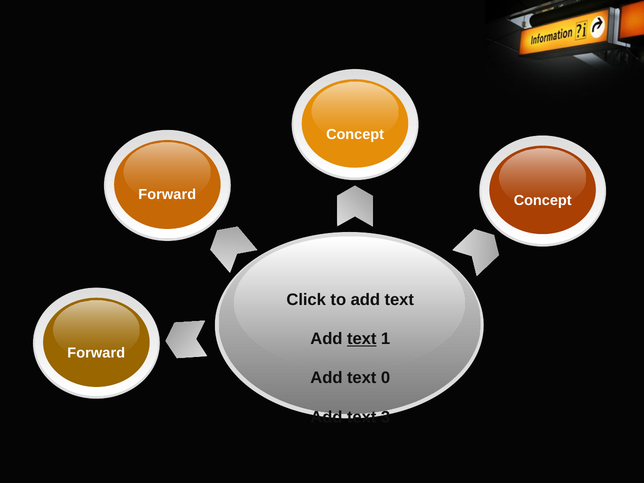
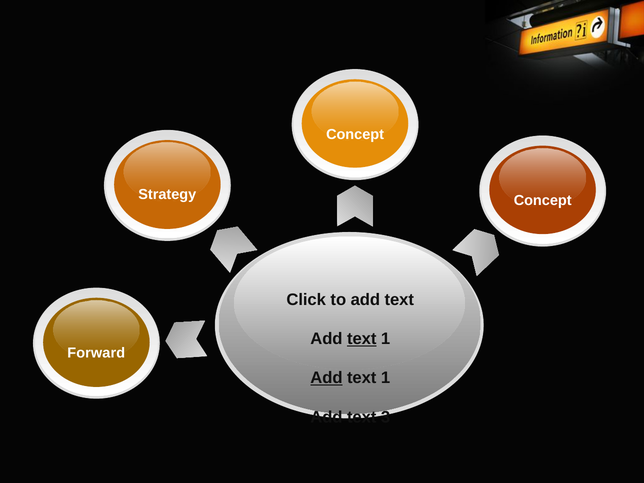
Forward at (167, 194): Forward -> Strategy
Add at (326, 378) underline: none -> present
0 at (386, 378): 0 -> 1
